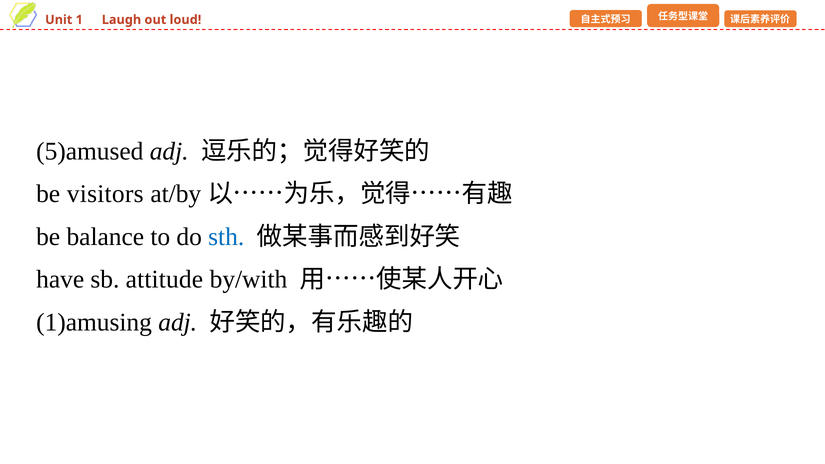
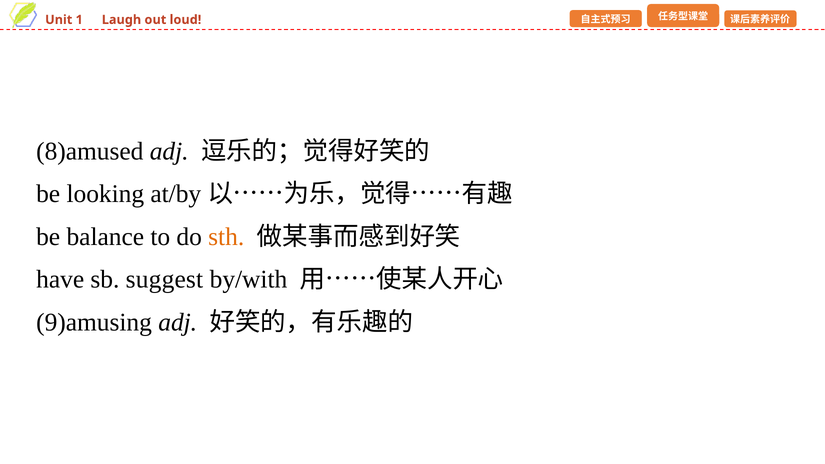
5)amused: 5)amused -> 8)amused
visitors: visitors -> looking
sth colour: blue -> orange
attitude: attitude -> suggest
1)amusing: 1)amusing -> 9)amusing
